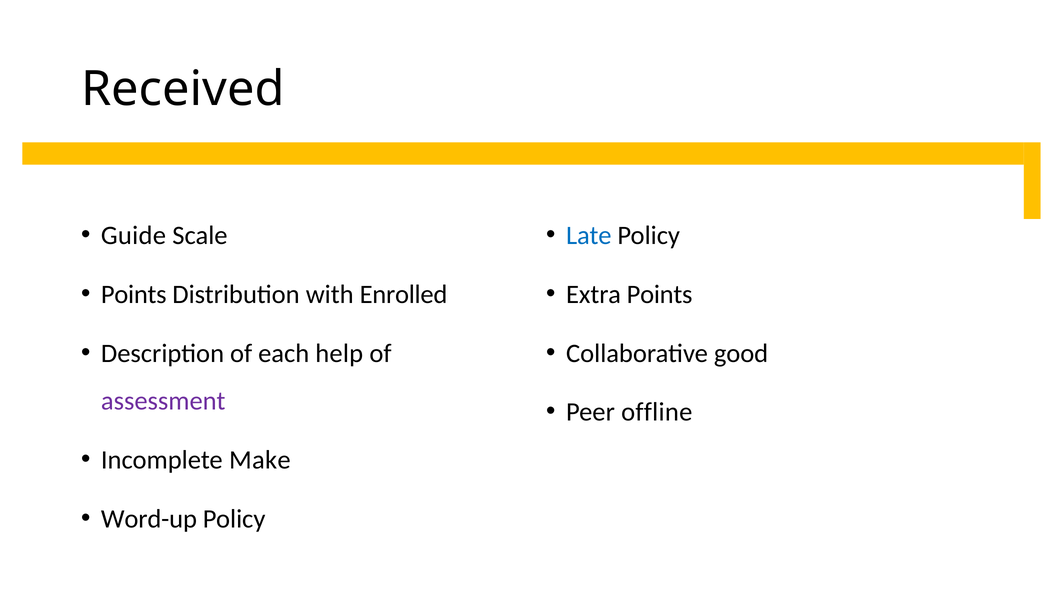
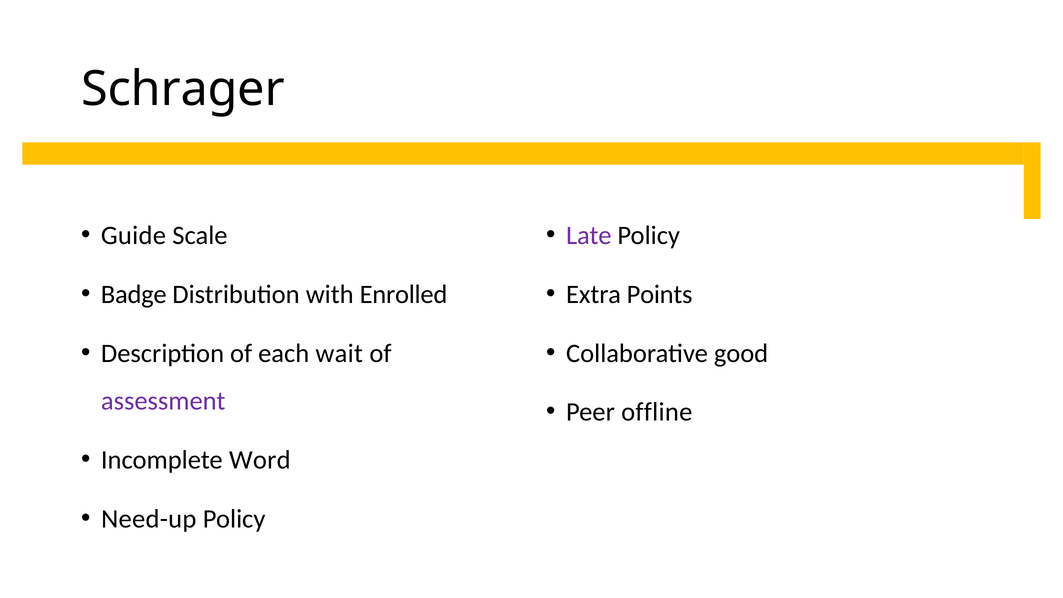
Received: Received -> Schrager
Late colour: blue -> purple
Points at (134, 294): Points -> Badge
help: help -> wait
Make: Make -> Word
Word-up: Word-up -> Need-up
